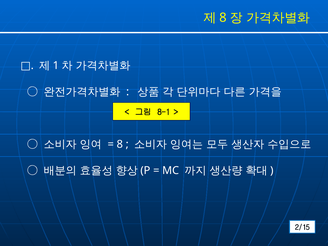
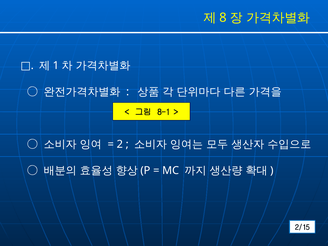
8 at (120, 144): 8 -> 2
